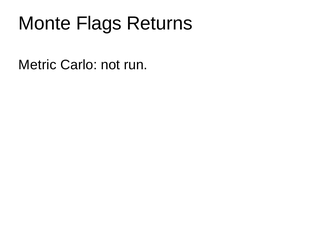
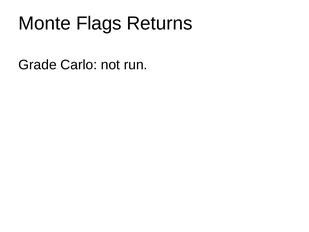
Metric: Metric -> Grade
